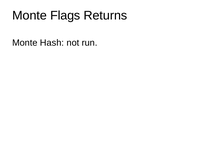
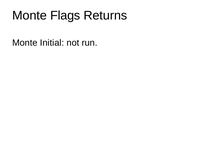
Hash: Hash -> Initial
